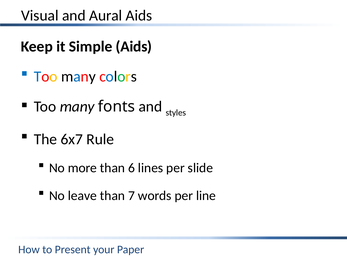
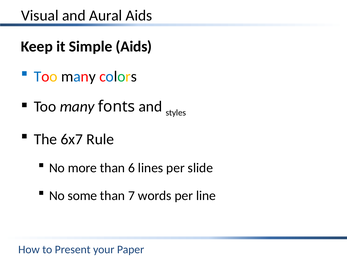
leave: leave -> some
